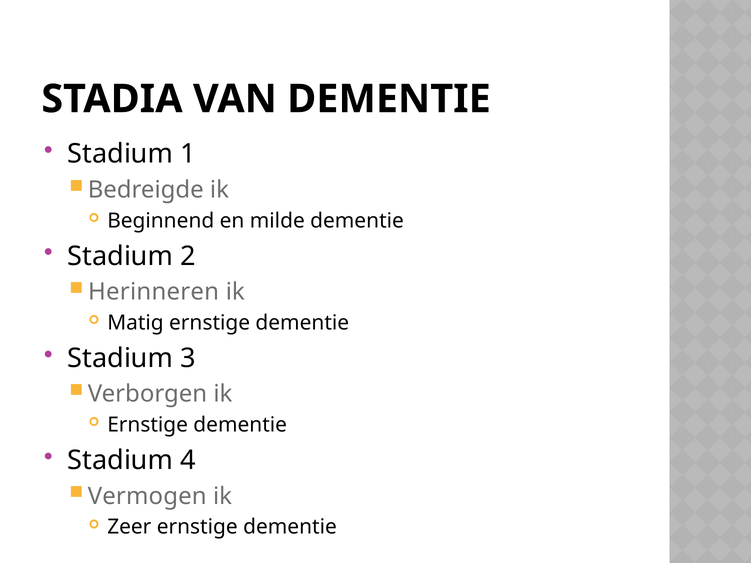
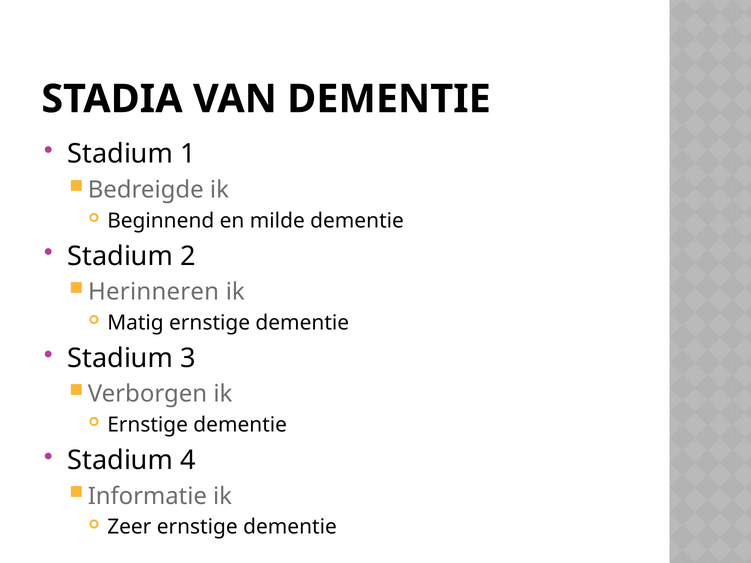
Vermogen: Vermogen -> Informatie
